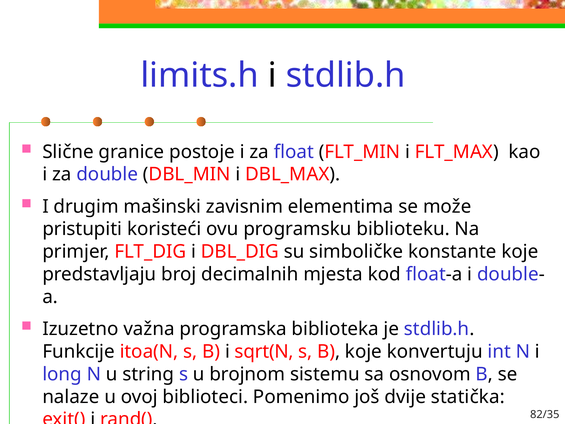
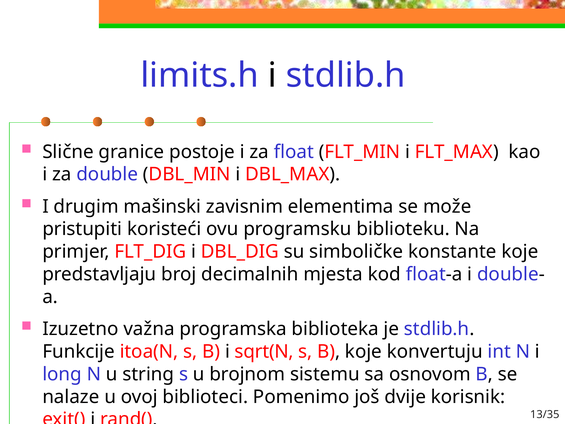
statička: statička -> korisnik
82/35: 82/35 -> 13/35
